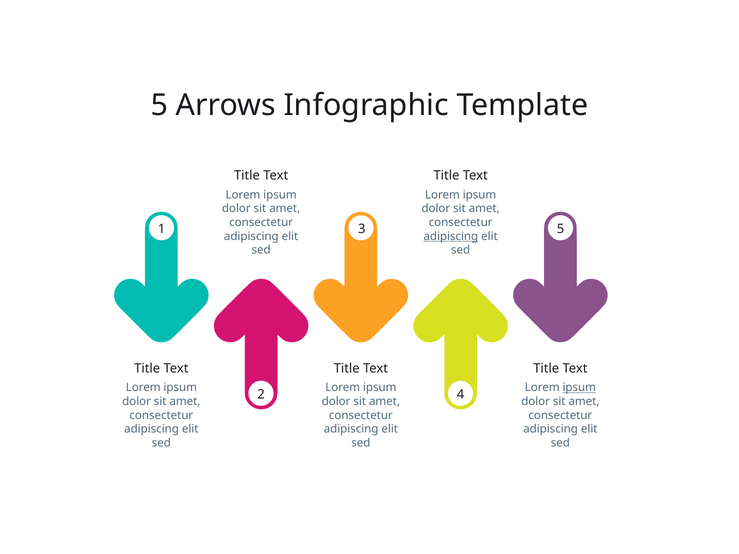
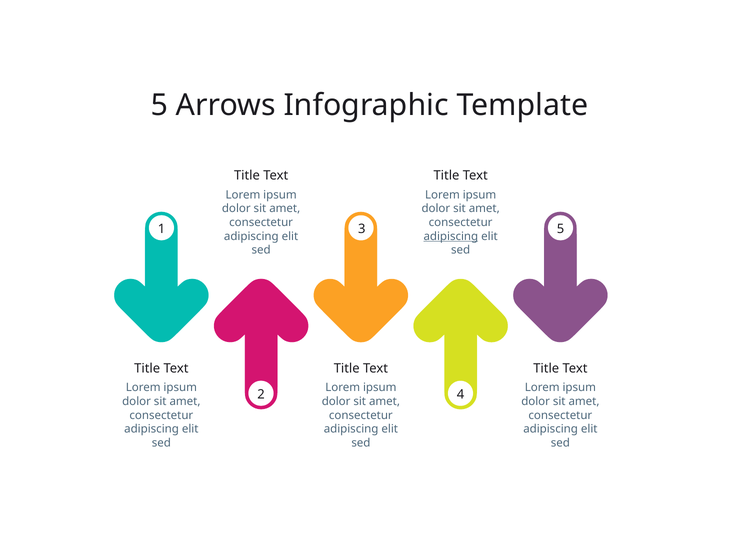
ipsum at (579, 388) underline: present -> none
